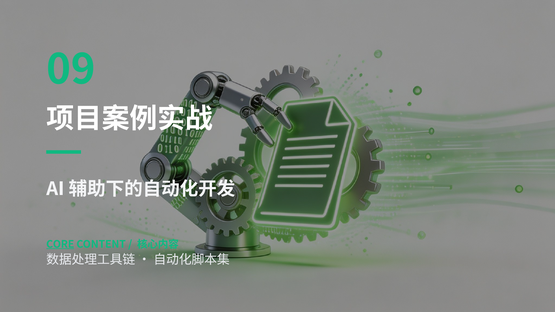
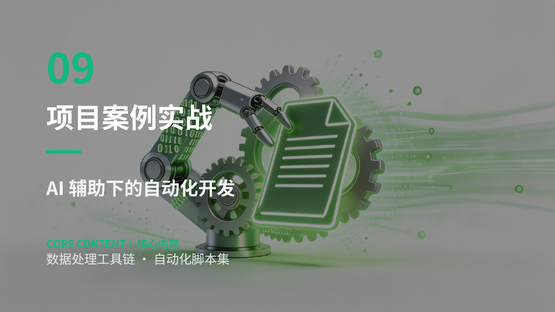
CORE underline: present -> none
